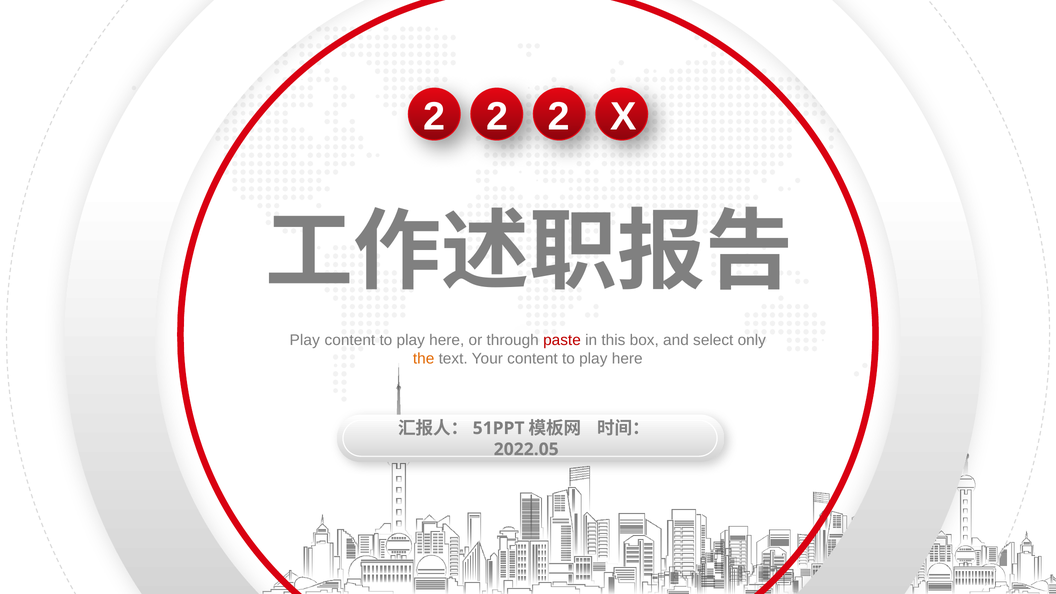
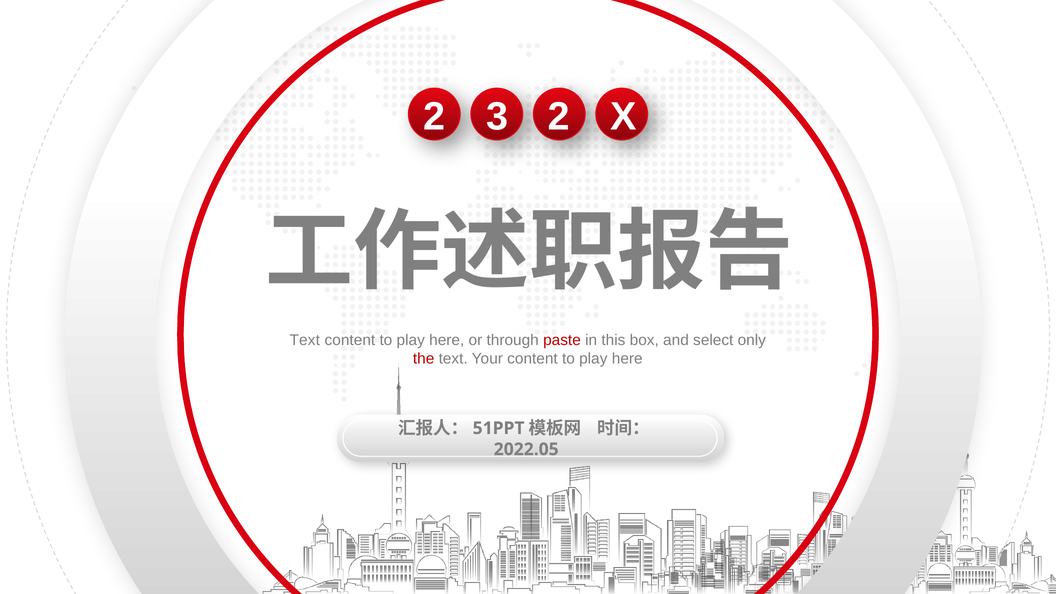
2 at (497, 116): 2 -> 3
Play at (305, 340): Play -> Text
the colour: orange -> red
